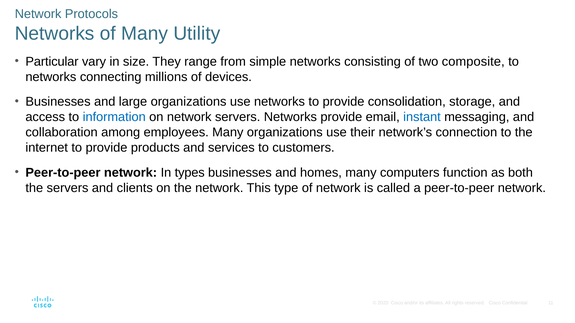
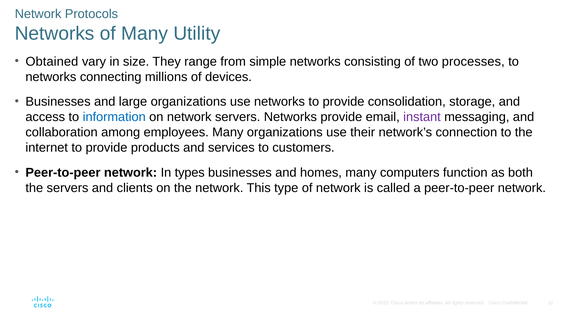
Particular: Particular -> Obtained
composite: composite -> processes
instant colour: blue -> purple
